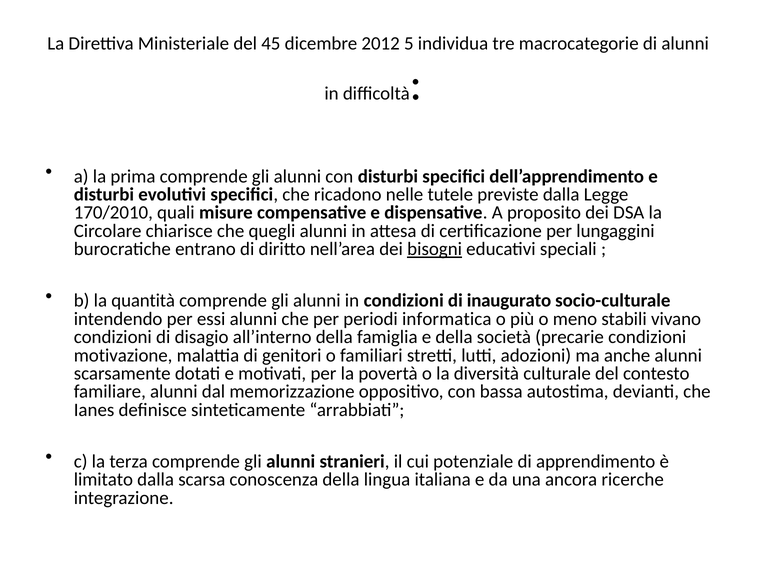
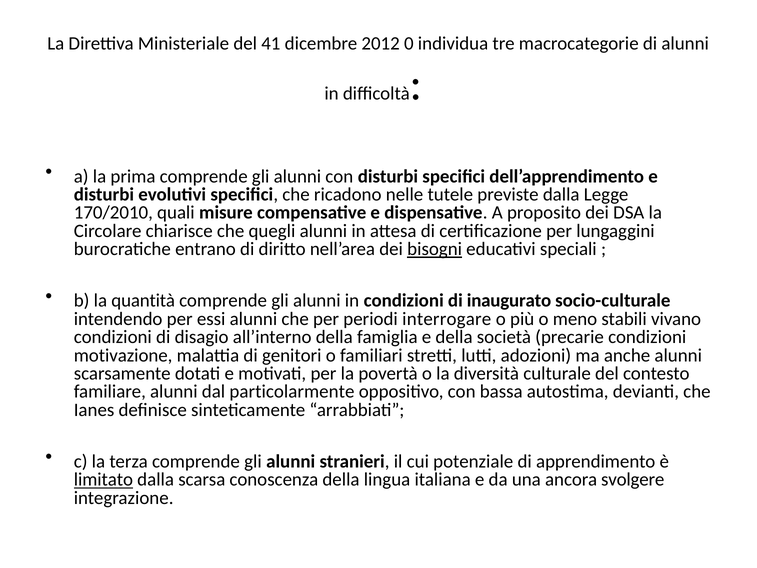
45: 45 -> 41
5: 5 -> 0
informatica: informatica -> interrogare
memorizzazione: memorizzazione -> particolarmente
limitato underline: none -> present
ricerche: ricerche -> svolgere
